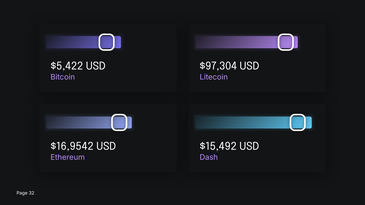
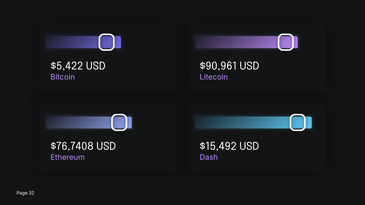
$97,304: $97,304 -> $90,961
$16,9542: $16,9542 -> $76,7408
